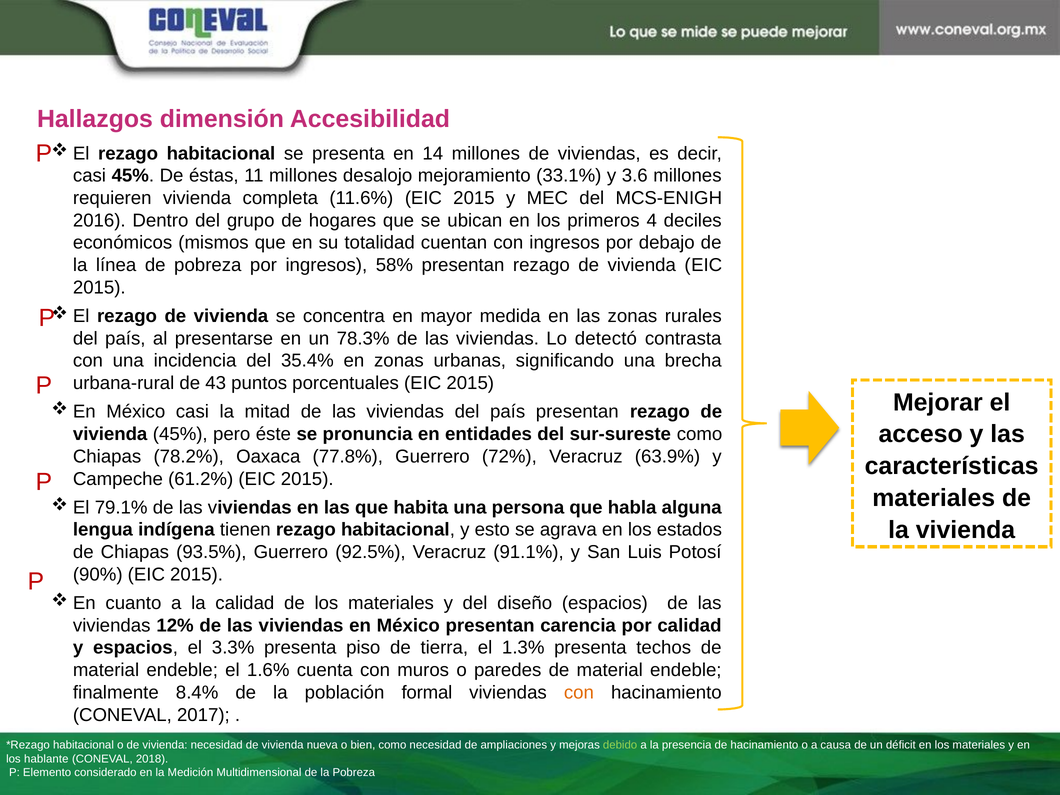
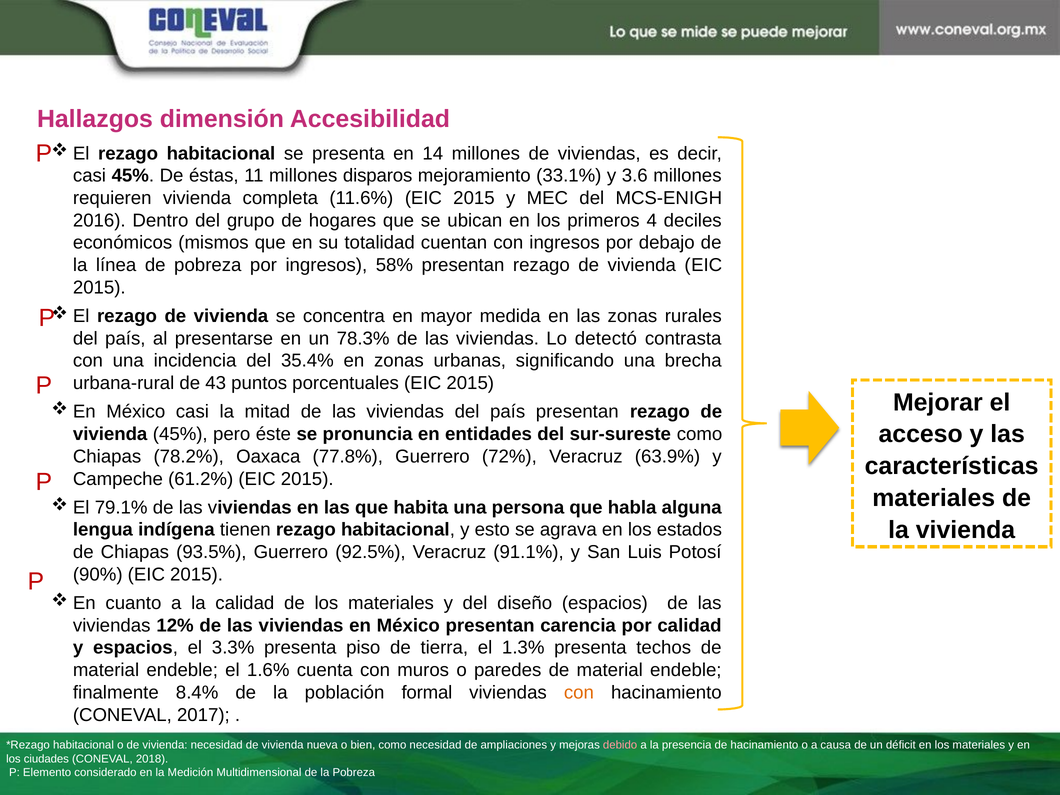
desalojo: desalojo -> disparos
debido colour: light green -> pink
hablante: hablante -> ciudades
